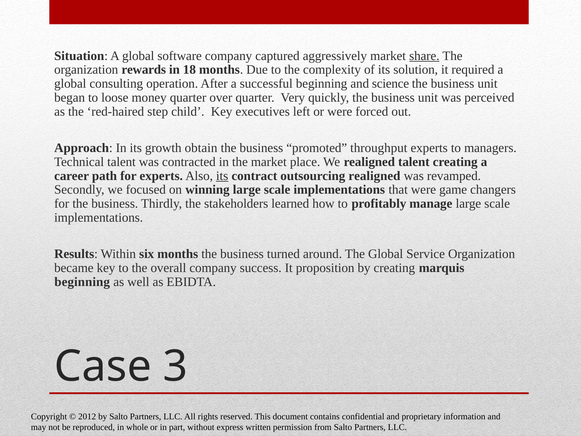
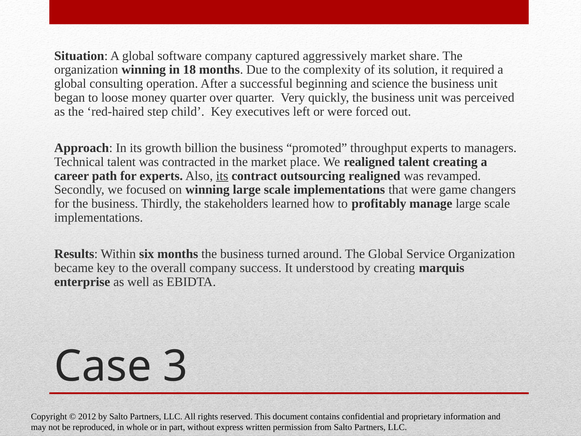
share underline: present -> none
organization rewards: rewards -> winning
obtain: obtain -> billion
proposition: proposition -> understood
beginning at (82, 282): beginning -> enterprise
